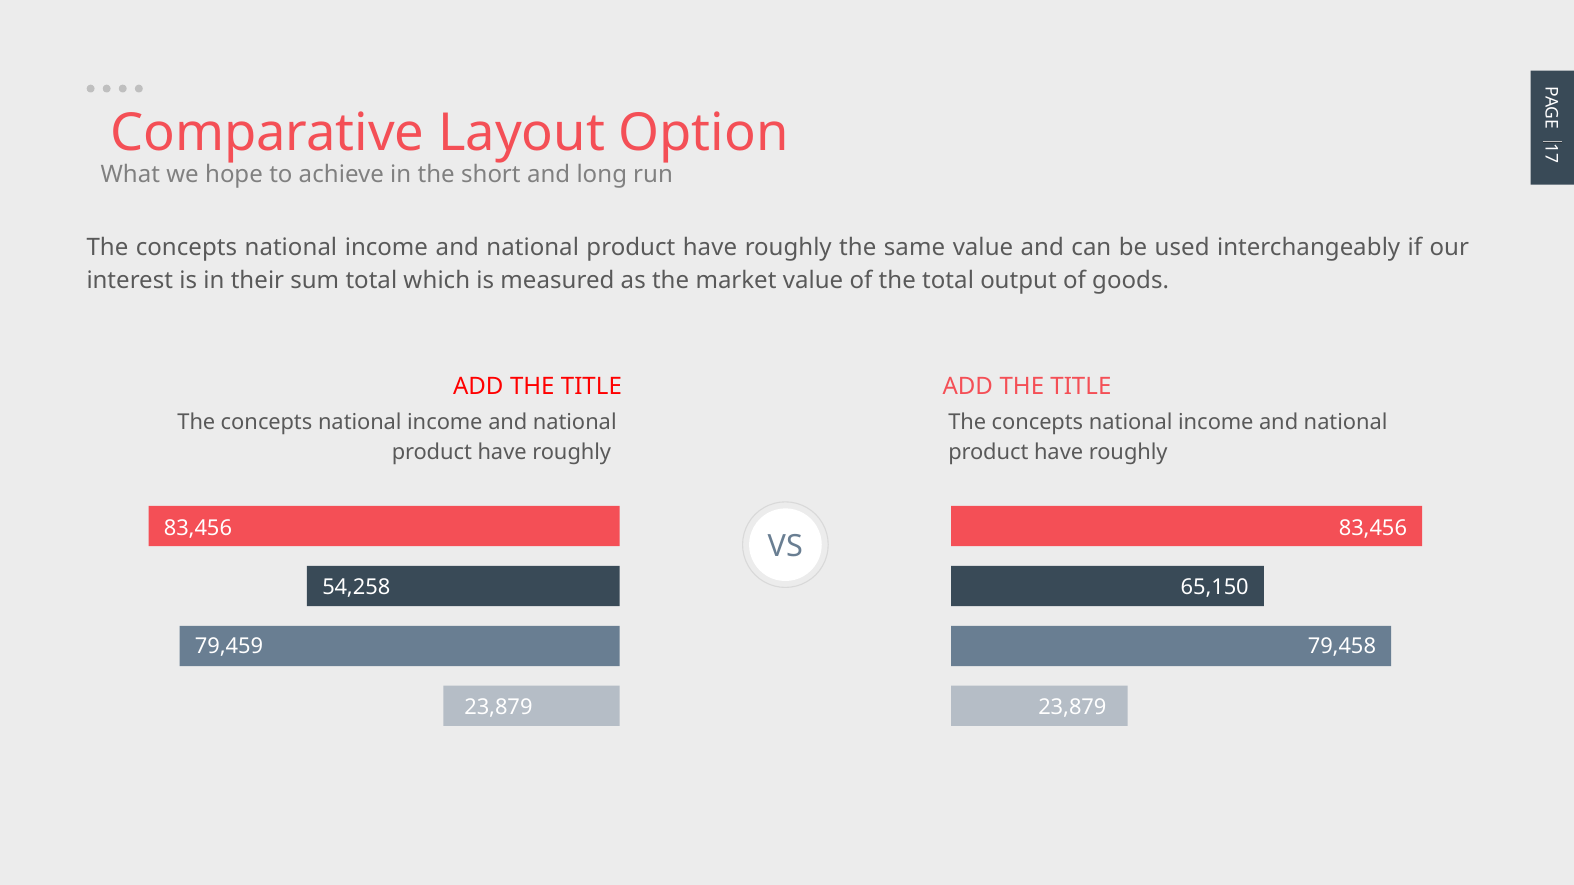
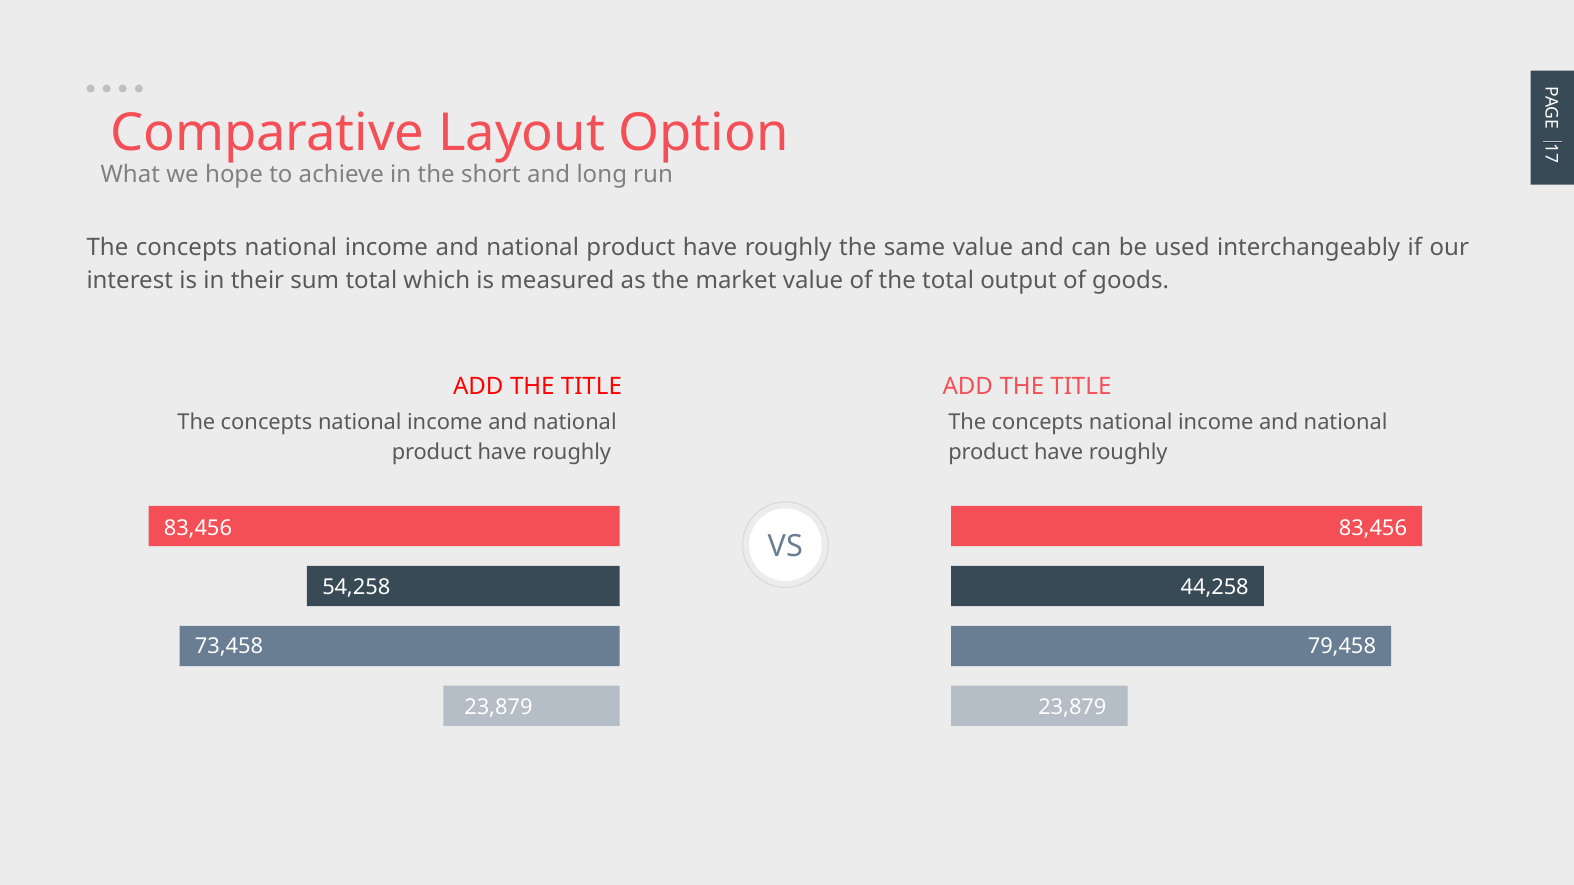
65,150: 65,150 -> 44,258
79,459: 79,459 -> 73,458
